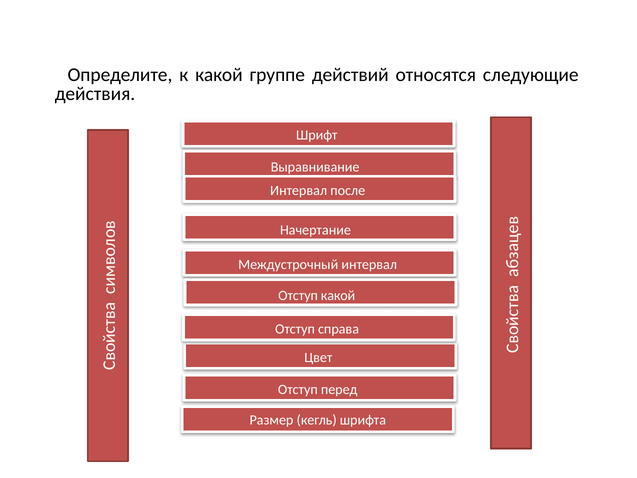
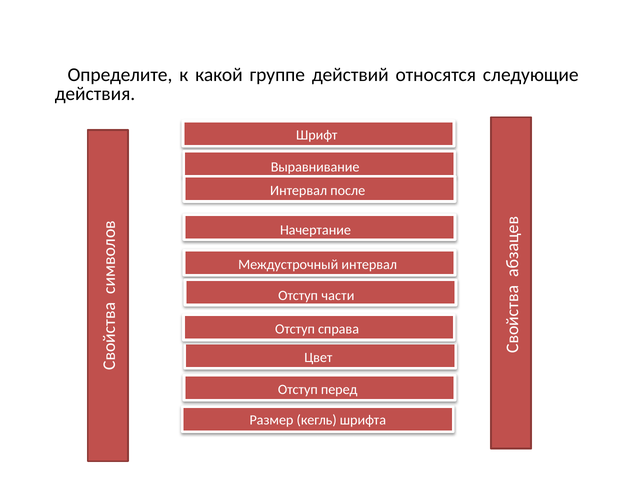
Отступ какой: какой -> части
